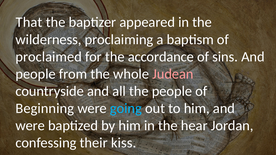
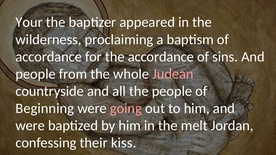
That: That -> Your
proclaimed at (49, 57): proclaimed -> accordance
going colour: light blue -> pink
hear: hear -> melt
